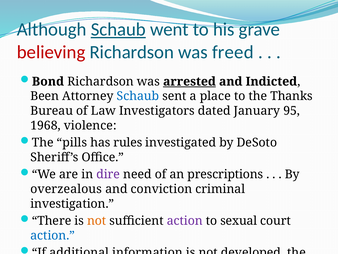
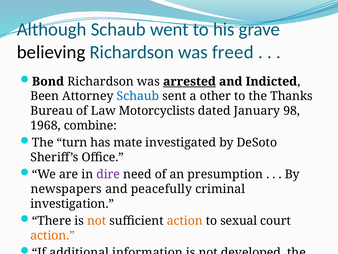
Schaub at (118, 29) underline: present -> none
believing colour: red -> black
place: place -> other
Investigators: Investigators -> Motorcyclists
95: 95 -> 98
violence: violence -> combine
pills: pills -> turn
rules: rules -> mate
prescriptions: prescriptions -> presumption
overzealous: overzealous -> newspapers
conviction: conviction -> peacefully
action at (185, 220) colour: purple -> orange
action at (53, 235) colour: blue -> orange
